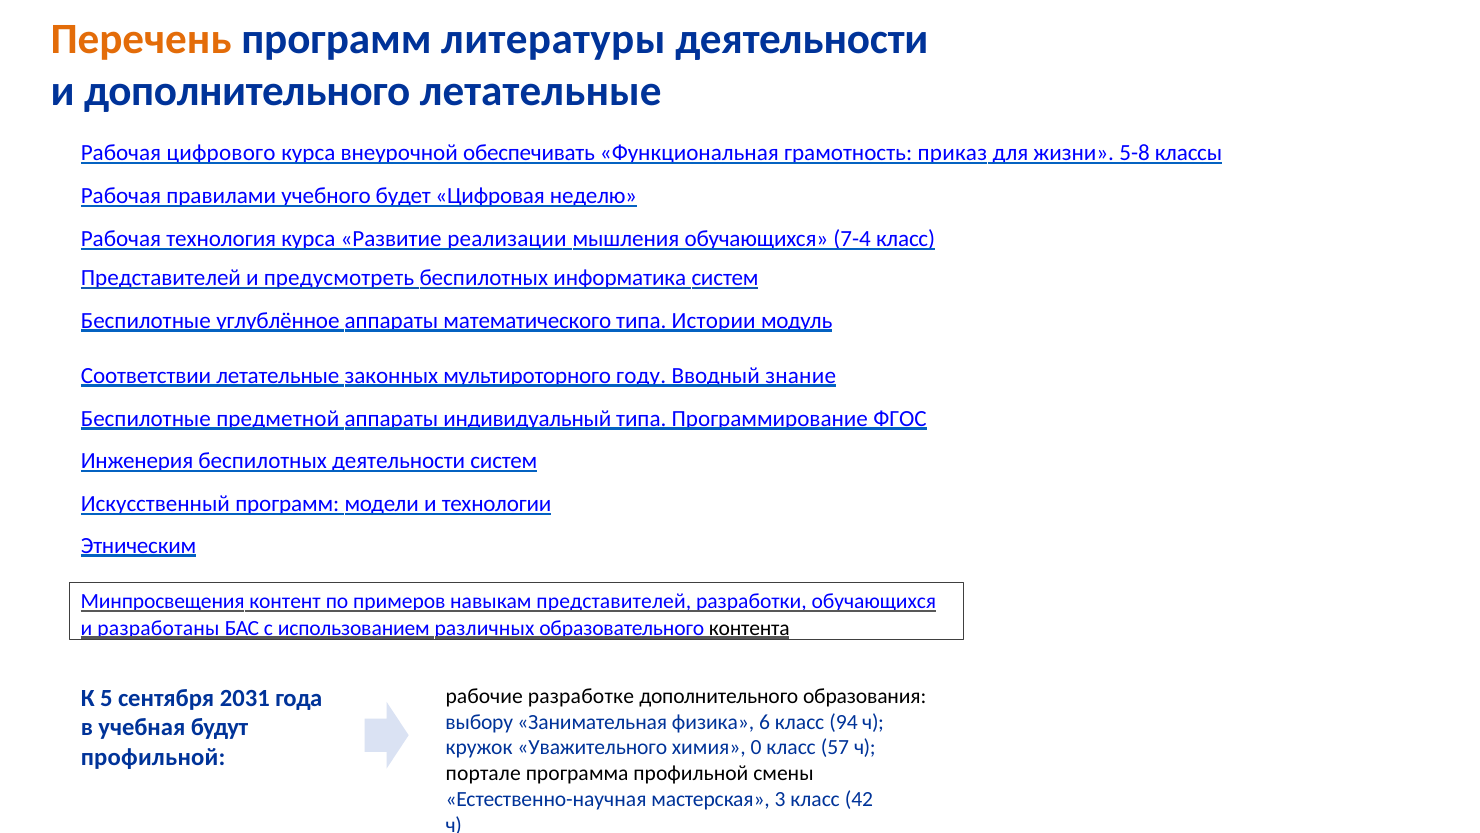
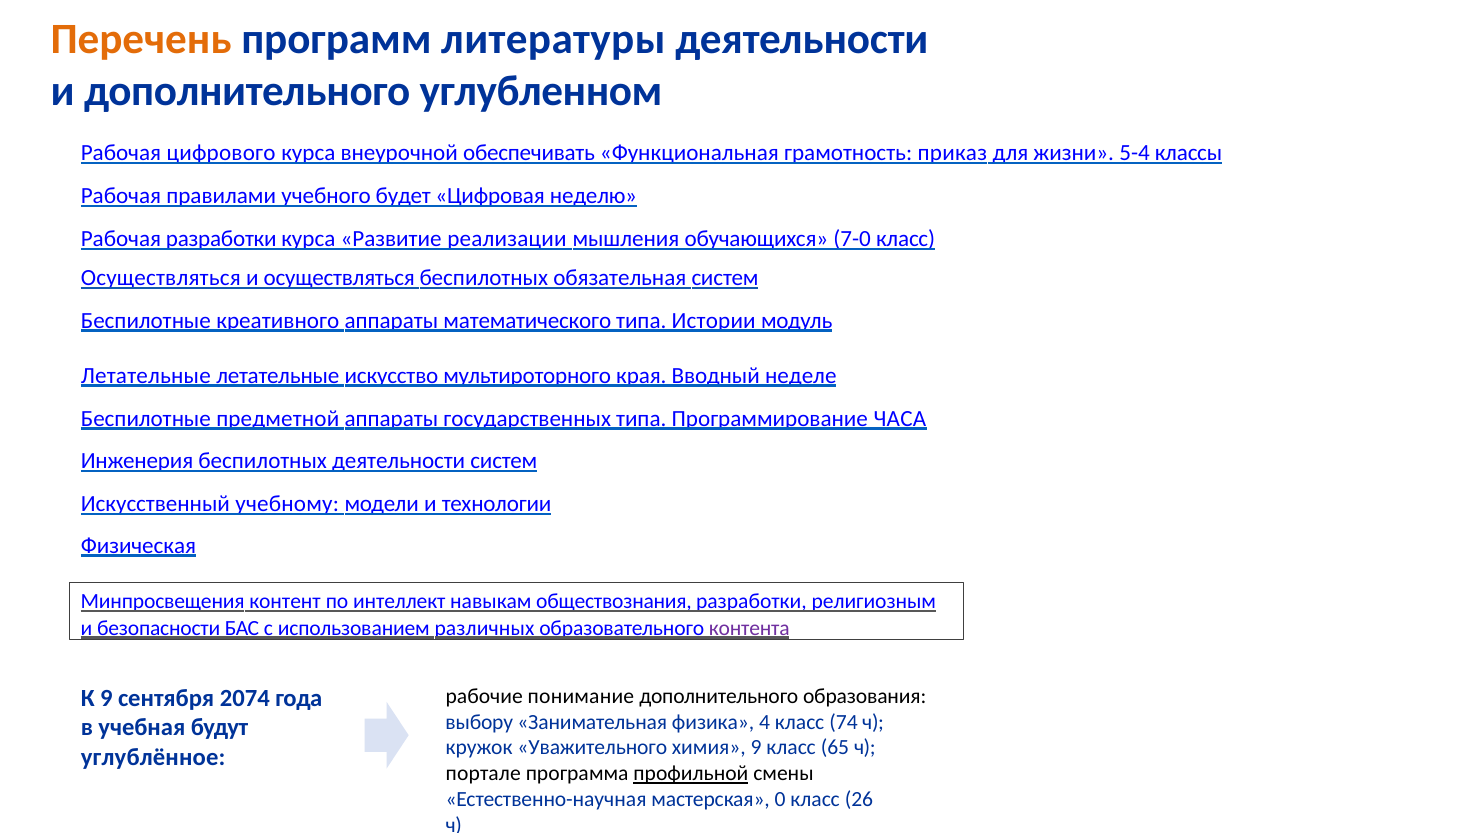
дополнительного летательные: летательные -> углубленном
5-8: 5-8 -> 5-4
Рабочая технология: технология -> разработки
7-4: 7-4 -> 7-0
Представителей at (161, 278): Представителей -> Осуществляться
и предусмотреть: предусмотреть -> осуществляться
информатика: информатика -> обязательная
углублённое: углублённое -> креативного
Соответствии at (146, 375): Соответствии -> Летательные
законных: законных -> искусство
году: году -> края
знание: знание -> неделе
индивидуальный: индивидуальный -> государственных
ФГОС: ФГОС -> ЧАСА
Искусственный программ: программ -> учебному
Этническим: Этническим -> Физическая
примеров: примеров -> интеллект
навыкам представителей: представителей -> обществознания
разработки обучающихся: обучающихся -> религиозным
разработаны: разработаны -> безопасности
контента colour: black -> purple
разработке: разработке -> понимание
К 5: 5 -> 9
2031: 2031 -> 2074
6: 6 -> 4
94: 94 -> 74
химия 0: 0 -> 9
57: 57 -> 65
профильной at (153, 757): профильной -> углублённое
профильной at (691, 773) underline: none -> present
3: 3 -> 0
42: 42 -> 26
